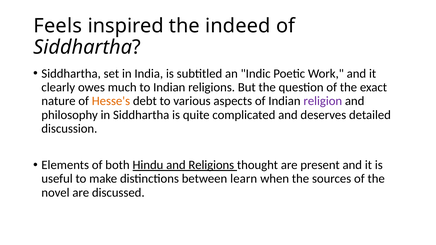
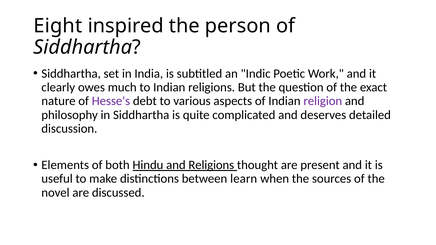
Feels: Feels -> Eight
indeed: indeed -> person
Hesse's colour: orange -> purple
